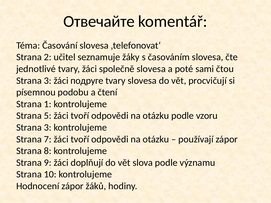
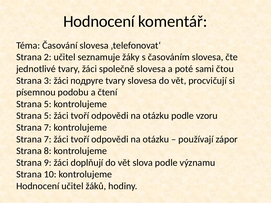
Отвечайте at (99, 21): Отвечайте -> Hodnocení
1 at (48, 104): 1 -> 5
3 at (48, 128): 3 -> 7
Hodnocení zápor: zápor -> učitel
